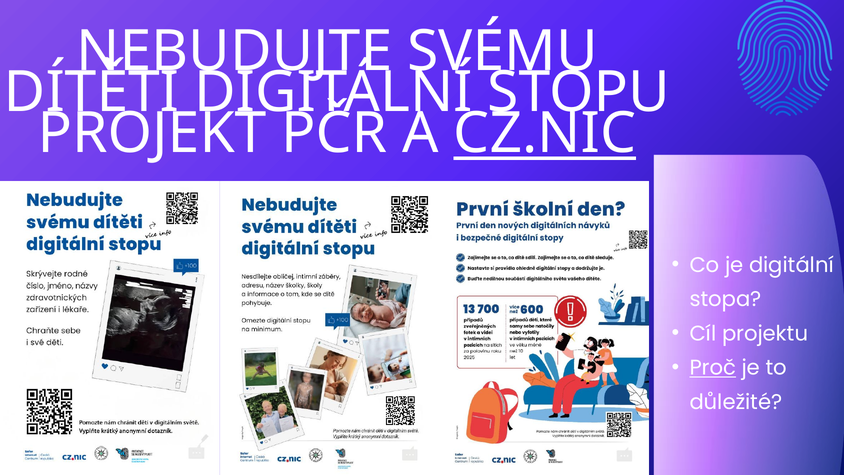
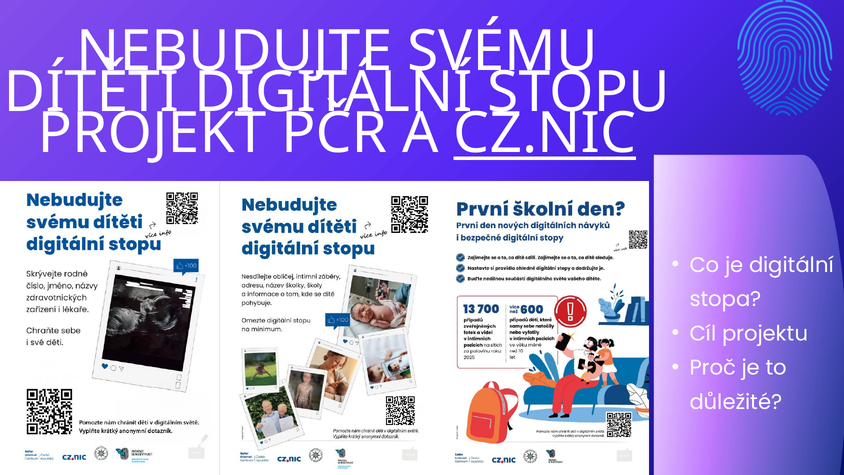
Proč underline: present -> none
